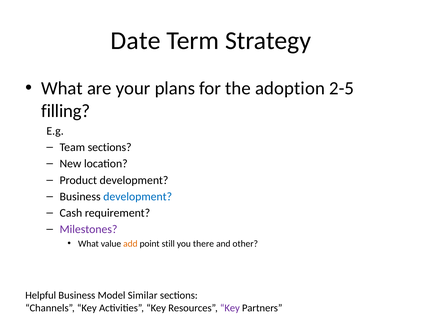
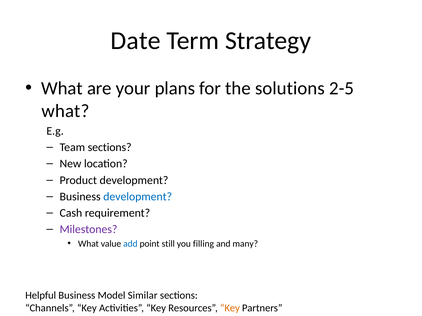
adoption: adoption -> solutions
filling at (66, 111): filling -> what
add colour: orange -> blue
there: there -> filling
other: other -> many
Key at (230, 309) colour: purple -> orange
